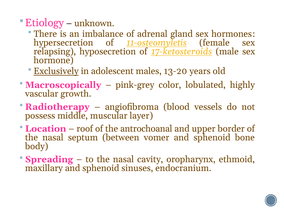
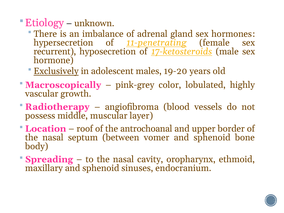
11-osteomyletis: 11-osteomyletis -> 11-penetrating
relapsing: relapsing -> recurrent
13-20: 13-20 -> 19-20
